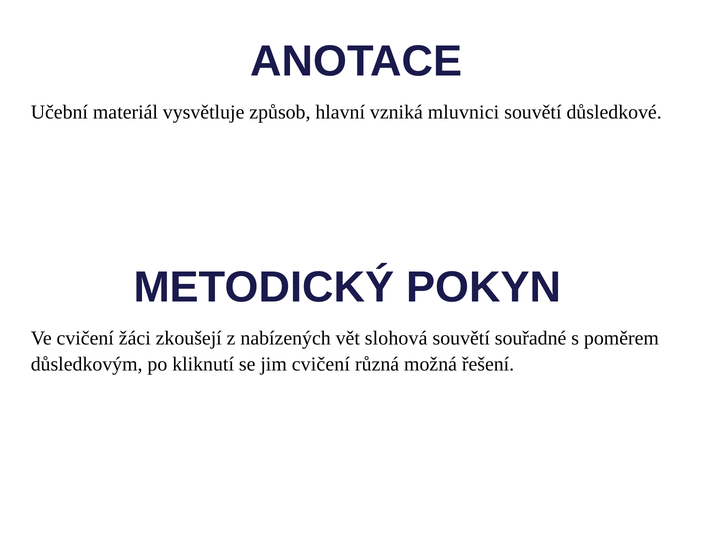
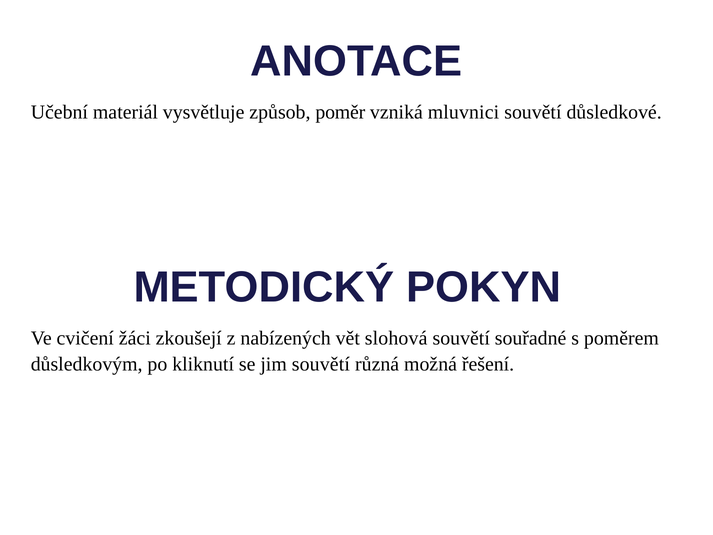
hlavní: hlavní -> poměr
jim cvičení: cvičení -> souvětí
